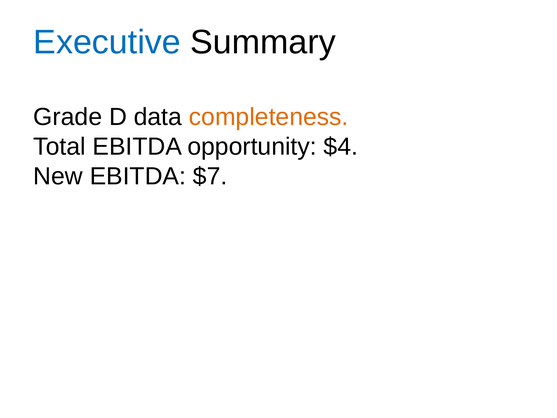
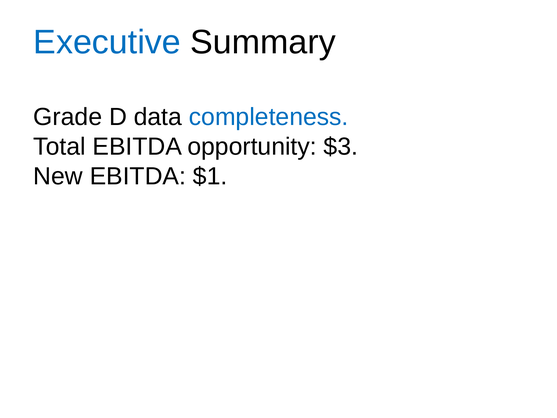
completeness colour: orange -> blue
$4: $4 -> $3
$7: $7 -> $1
